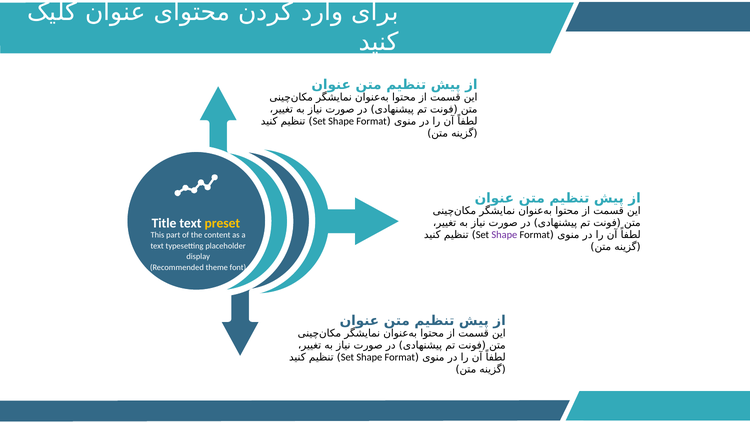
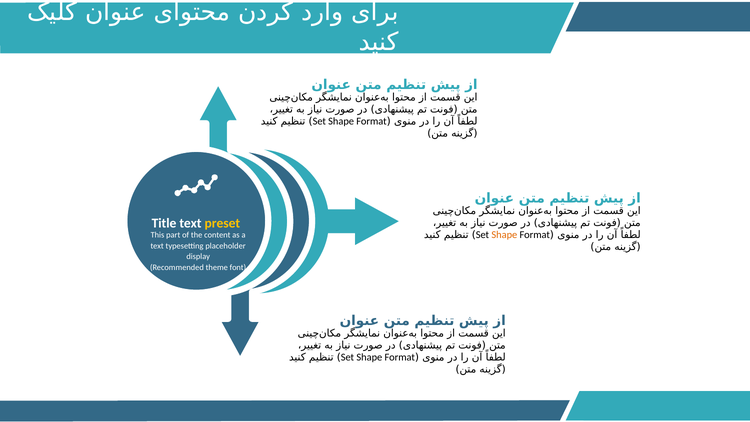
Shape at (504, 235) colour: purple -> orange
